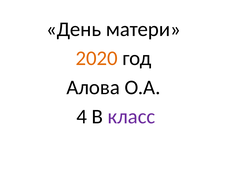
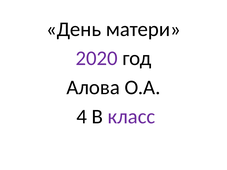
2020 colour: orange -> purple
